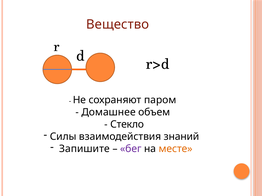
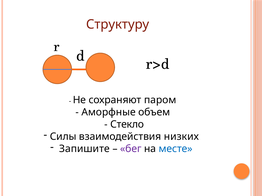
Вещество: Вещество -> Структуру
Домашнее: Домашнее -> Аморфные
знаний: знаний -> низких
месте colour: orange -> blue
